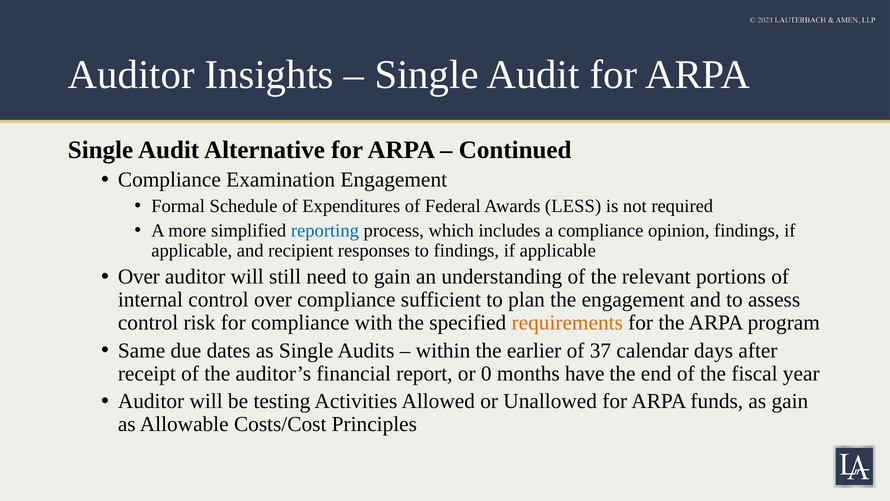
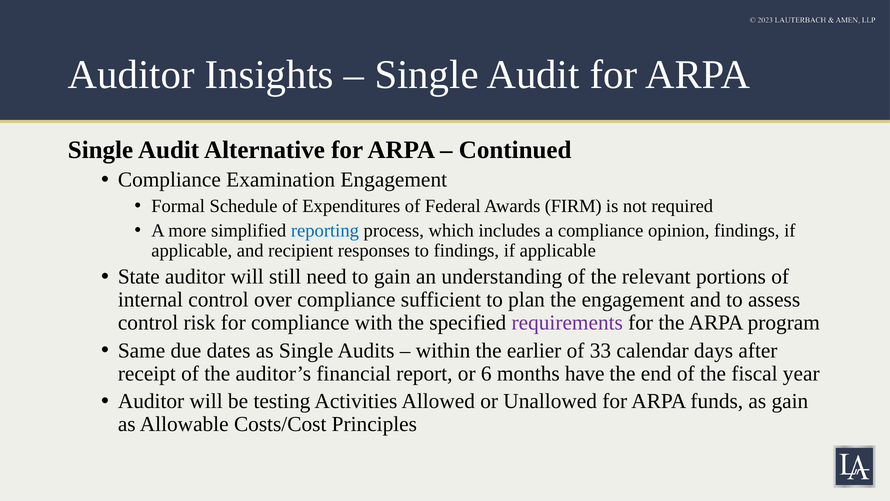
LESS: LESS -> FIRM
Over at (139, 277): Over -> State
requirements colour: orange -> purple
37: 37 -> 33
0: 0 -> 6
